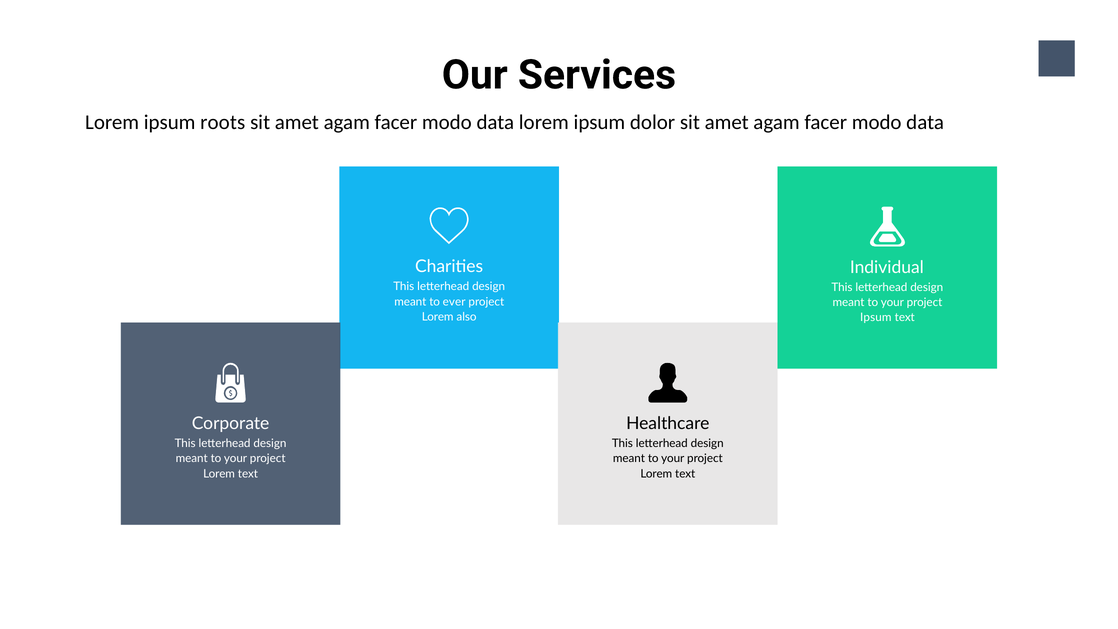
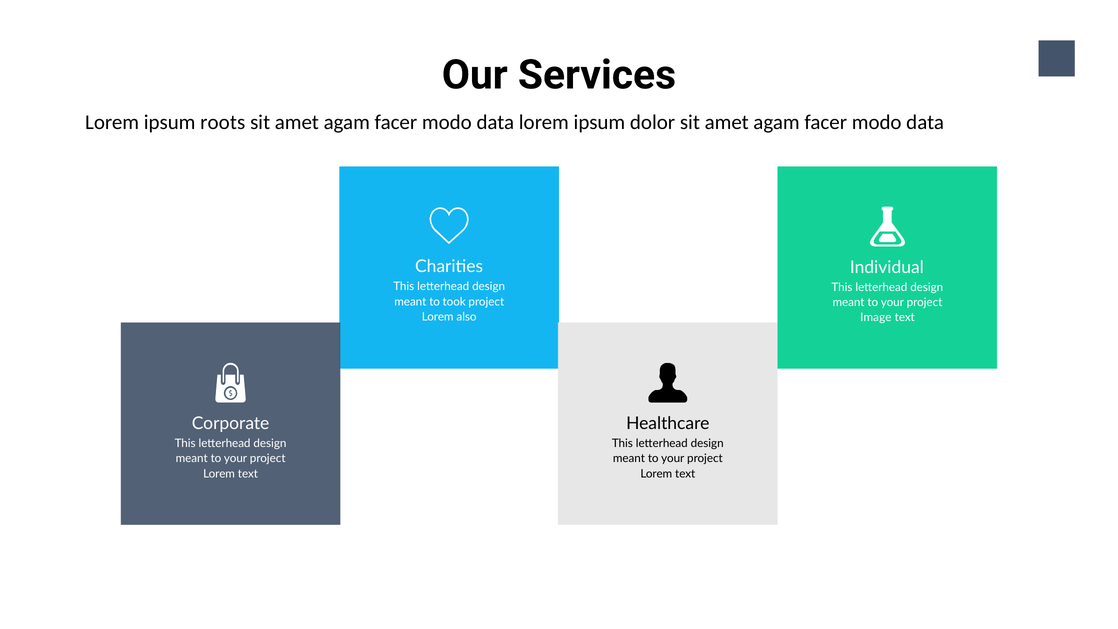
ever: ever -> took
Ipsum at (876, 318): Ipsum -> Image
